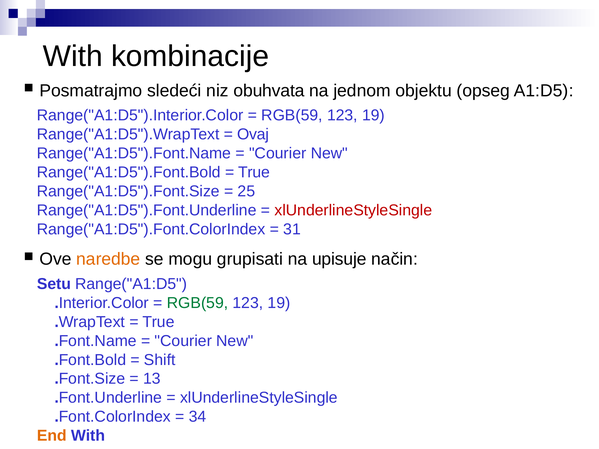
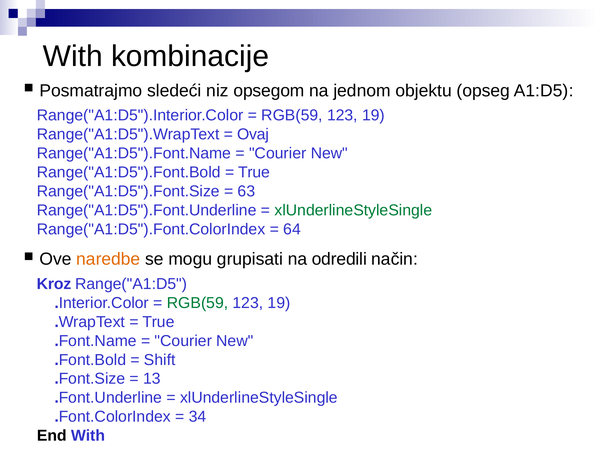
obuhvata: obuhvata -> opsegom
25: 25 -> 63
xlUnderlineStyleSingle at (353, 210) colour: red -> green
31: 31 -> 64
upisuje: upisuje -> odredili
Setu: Setu -> Kroz
End colour: orange -> black
